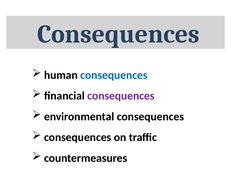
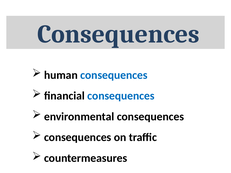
consequences at (121, 96) colour: purple -> blue
